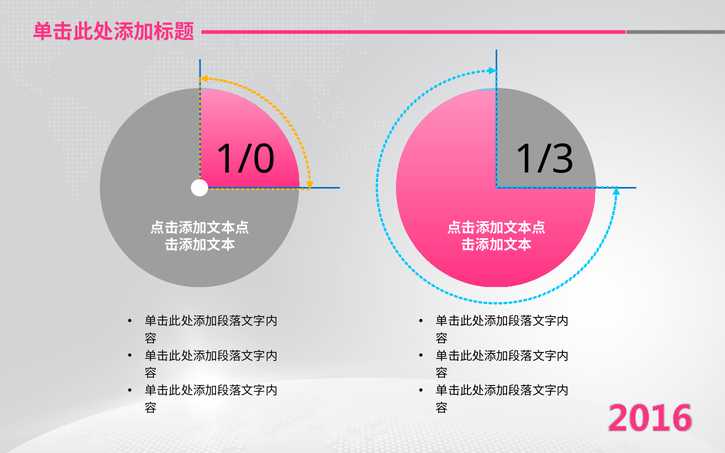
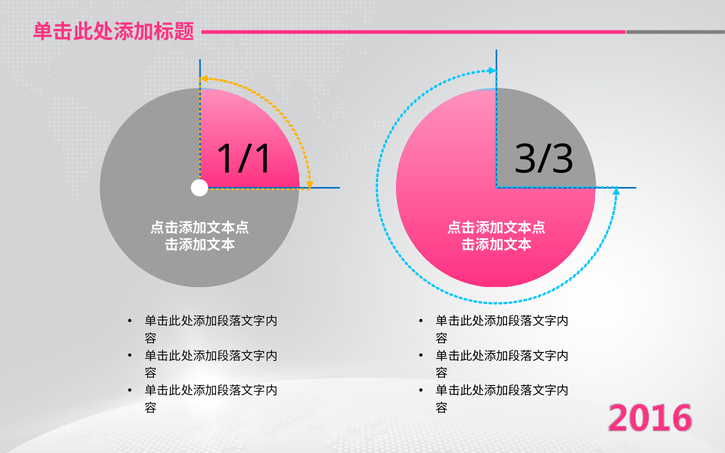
1/0: 1/0 -> 1/1
1/3: 1/3 -> 3/3
